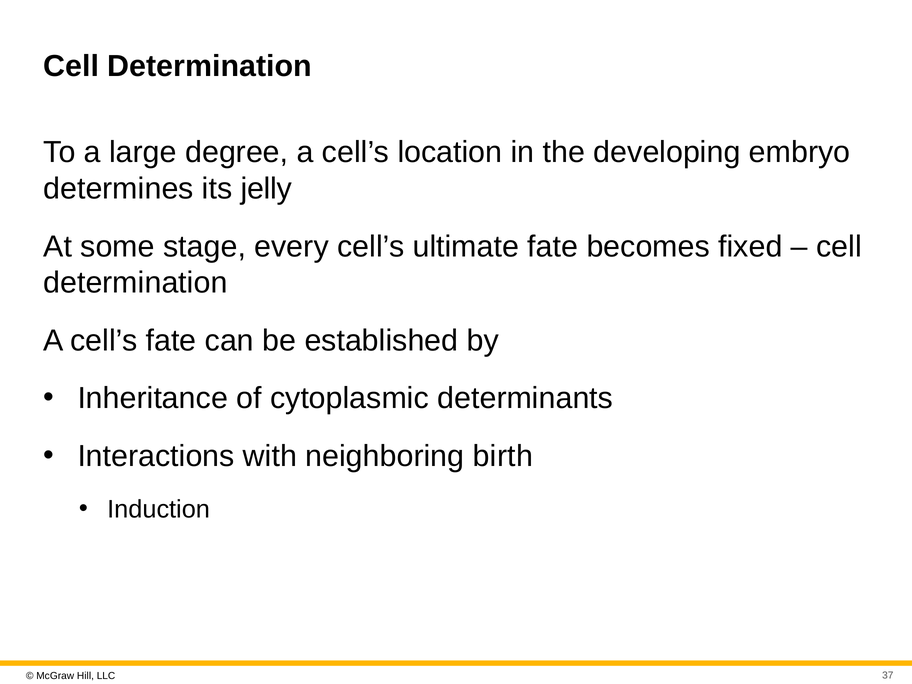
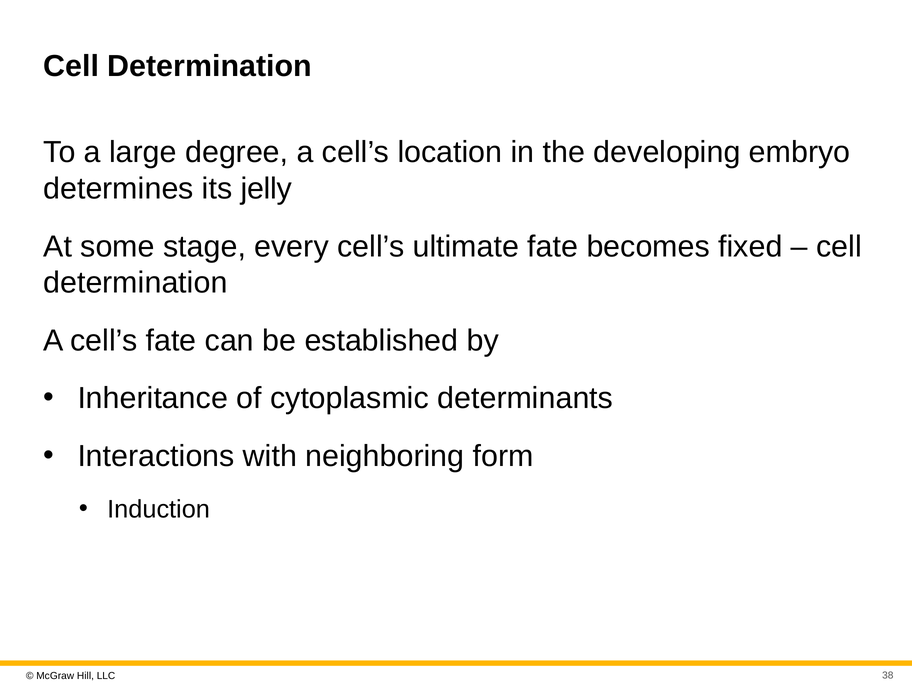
birth: birth -> form
37: 37 -> 38
